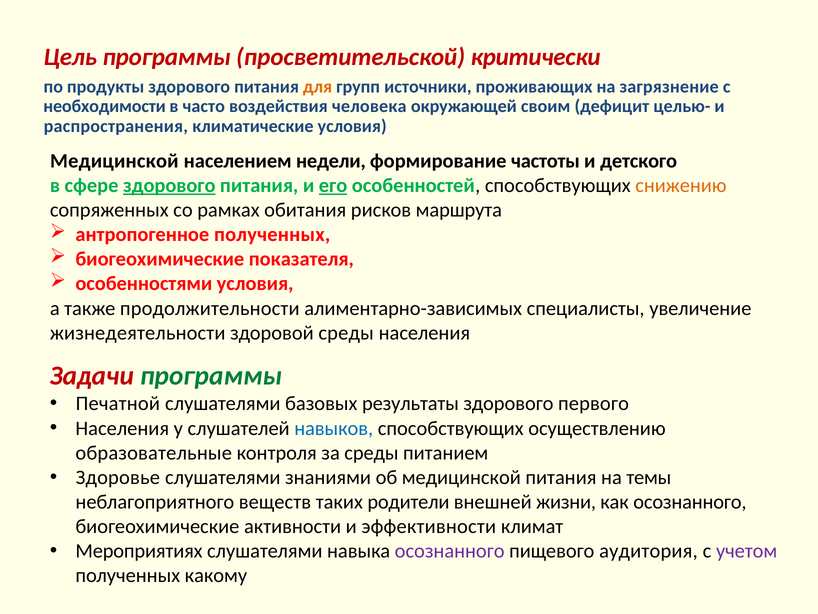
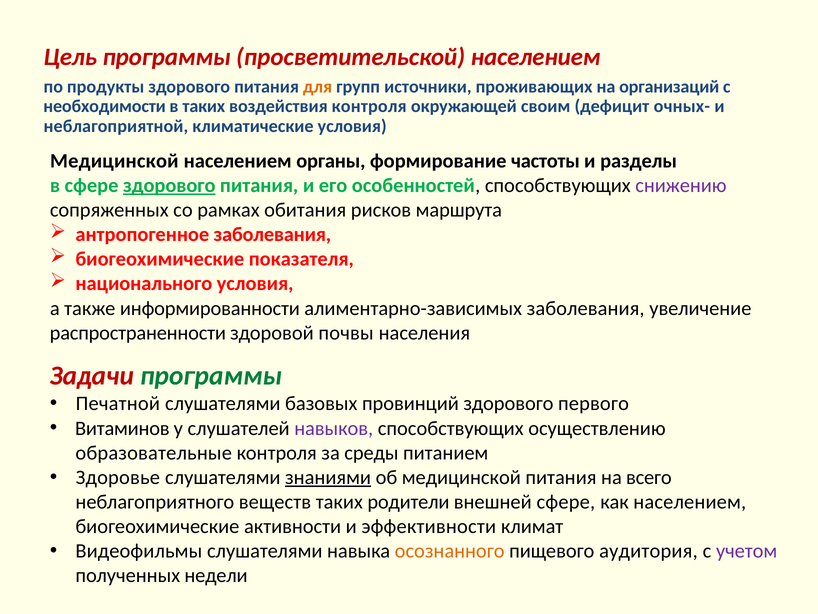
просветительской критически: критически -> населением
загрязнение: загрязнение -> организаций
в часто: часто -> таких
воздействия человека: человека -> контроля
целью-: целью- -> очных-
распространения: распространения -> неблагоприятной
недели: недели -> органы
детского: детского -> разделы
его underline: present -> none
снижению colour: orange -> purple
антропогенное полученных: полученных -> заболевания
особенностями: особенностями -> национального
продолжительности: продолжительности -> информированности
алиментарно-зависимых специалисты: специалисты -> заболевания
жизнедеятельности: жизнедеятельности -> распространенности
здоровой среды: среды -> почвы
результаты: результаты -> провинций
Населения at (122, 428): Населения -> Витаминов
навыков colour: blue -> purple
знаниями underline: none -> present
темы: темы -> всего
внешней жизни: жизни -> сфере
как осознанного: осознанного -> населением
Мероприятиях: Мероприятиях -> Видеофильмы
осознанного at (450, 551) colour: purple -> orange
какому: какому -> недели
